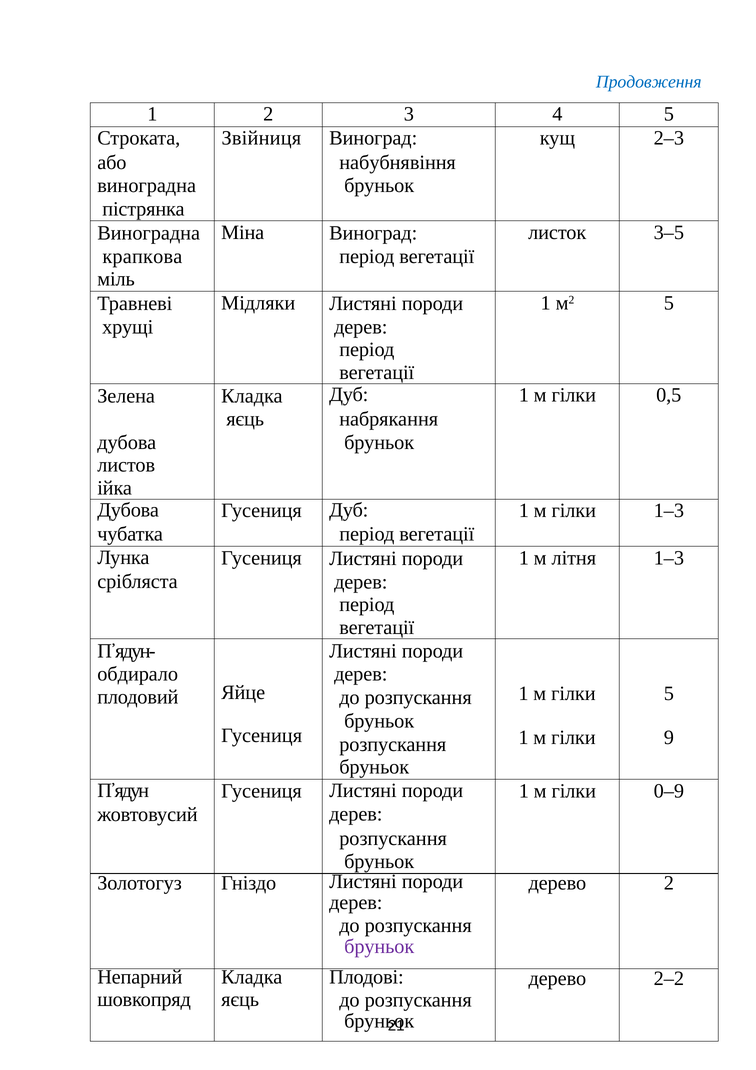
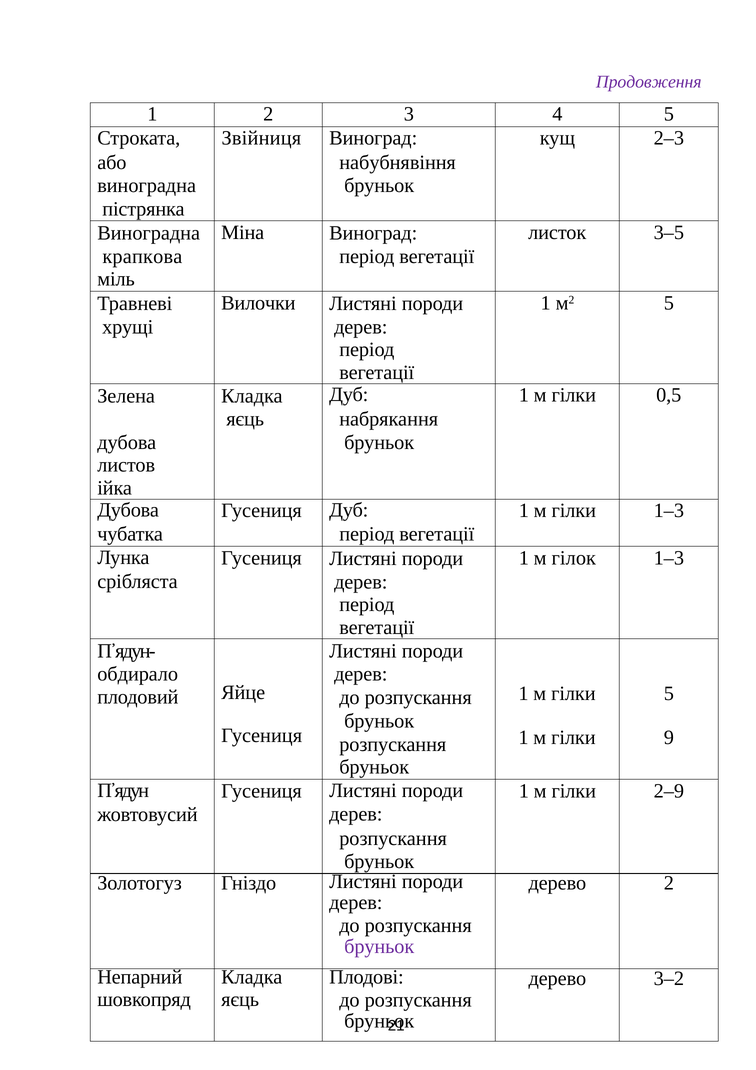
Продовження colour: blue -> purple
Мідляки: Мідляки -> Вилочки
літня: літня -> гілок
0–9: 0–9 -> 2–9
2–2: 2–2 -> 3–2
